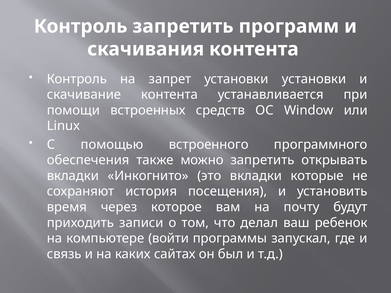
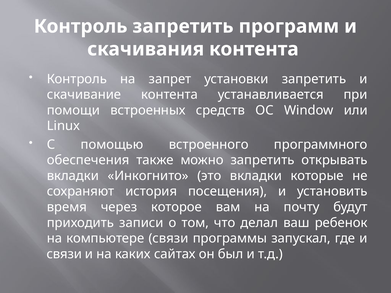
установки установки: установки -> запретить
компьютере войти: войти -> связи
связь at (64, 254): связь -> связи
